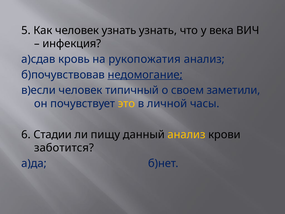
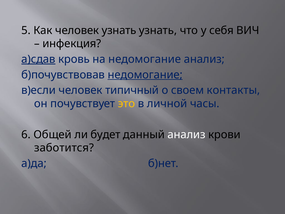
века: века -> себя
а)сдав underline: none -> present
на рукопожатия: рукопожатия -> недомогание
заметили: заметили -> контакты
Стадии: Стадии -> Общей
пищу: пищу -> будет
анализ at (187, 134) colour: yellow -> white
